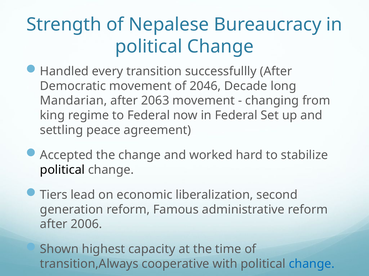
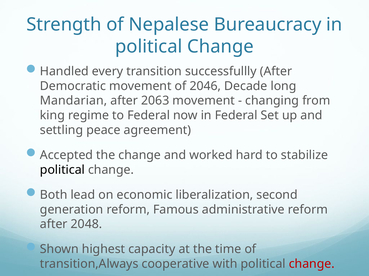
Tiers: Tiers -> Both
2006: 2006 -> 2048
change at (312, 265) colour: blue -> red
